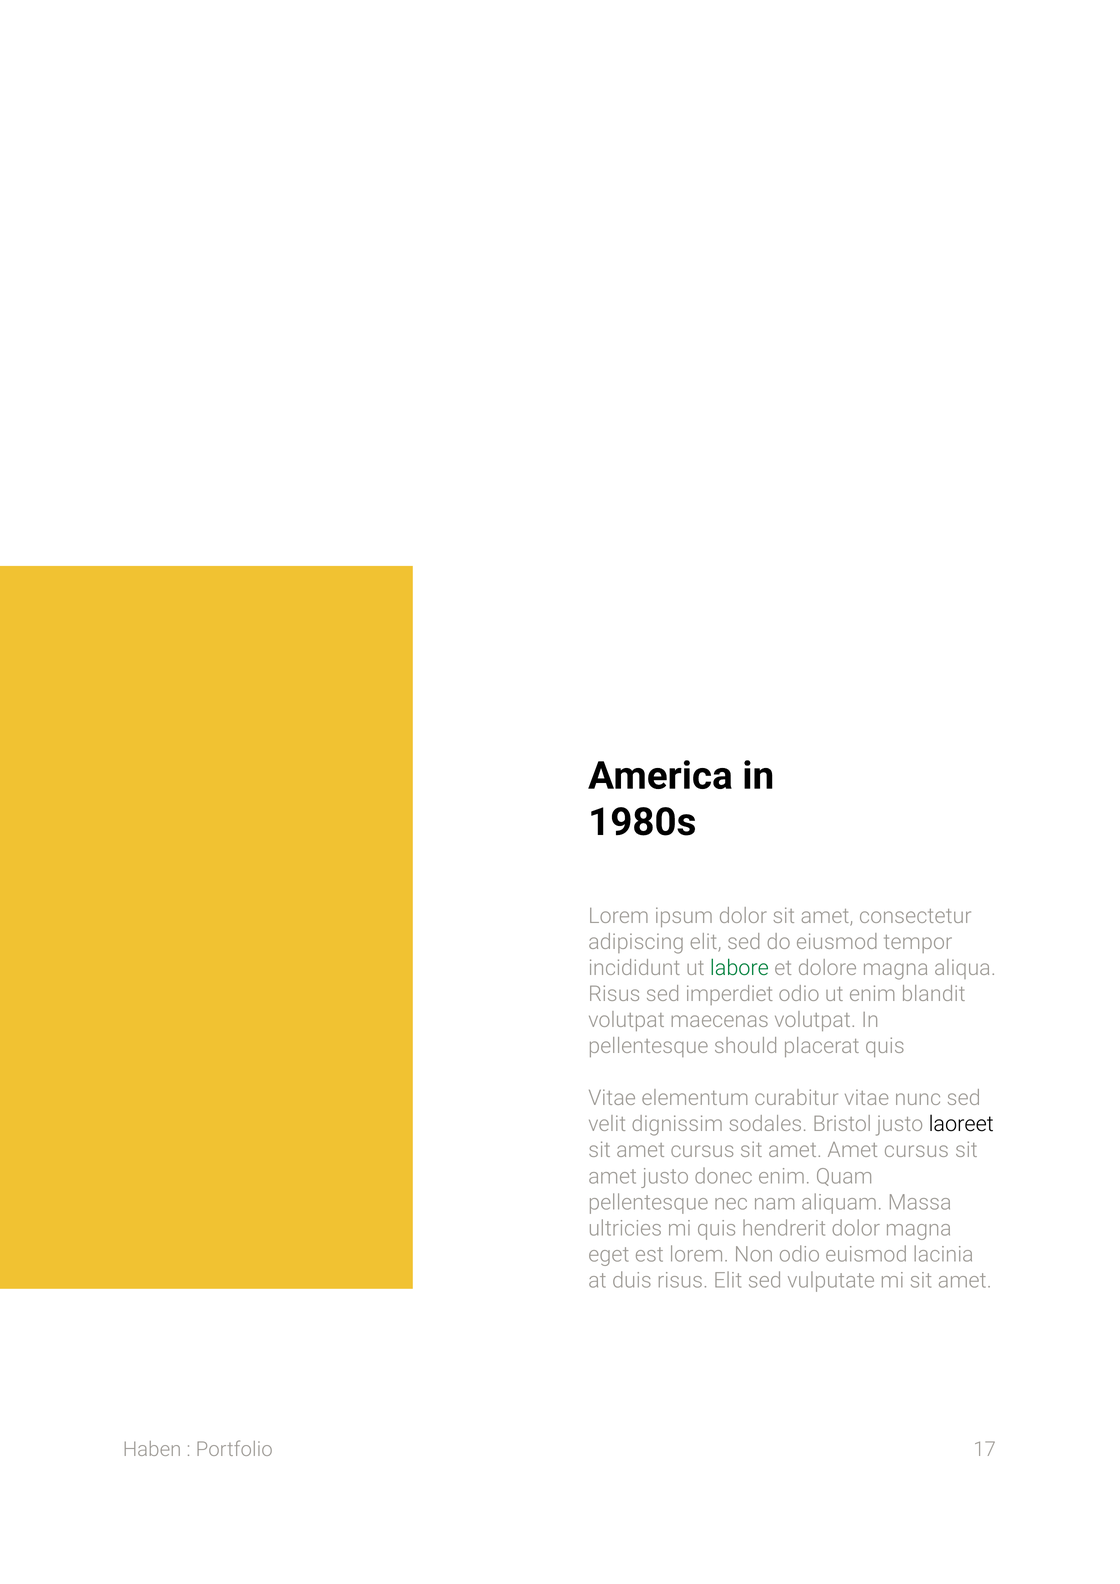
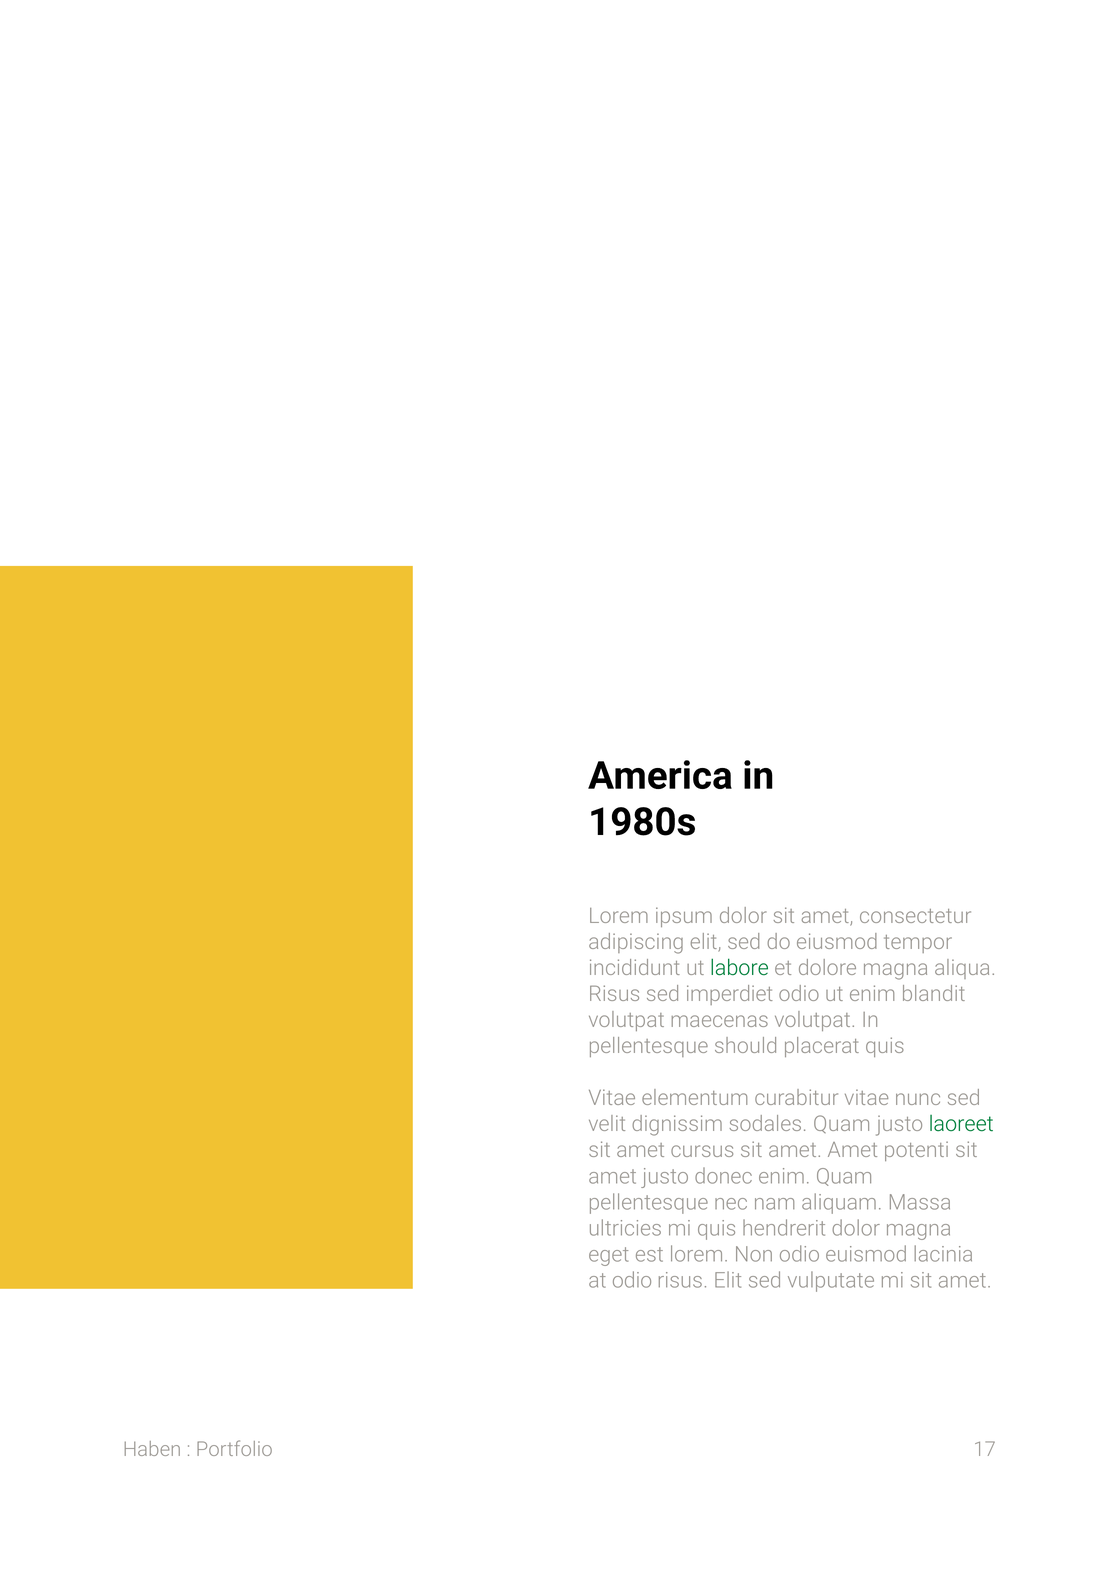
sodales Bristol: Bristol -> Quam
laoreet colour: black -> green
amet Amet cursus: cursus -> potenti
at duis: duis -> odio
